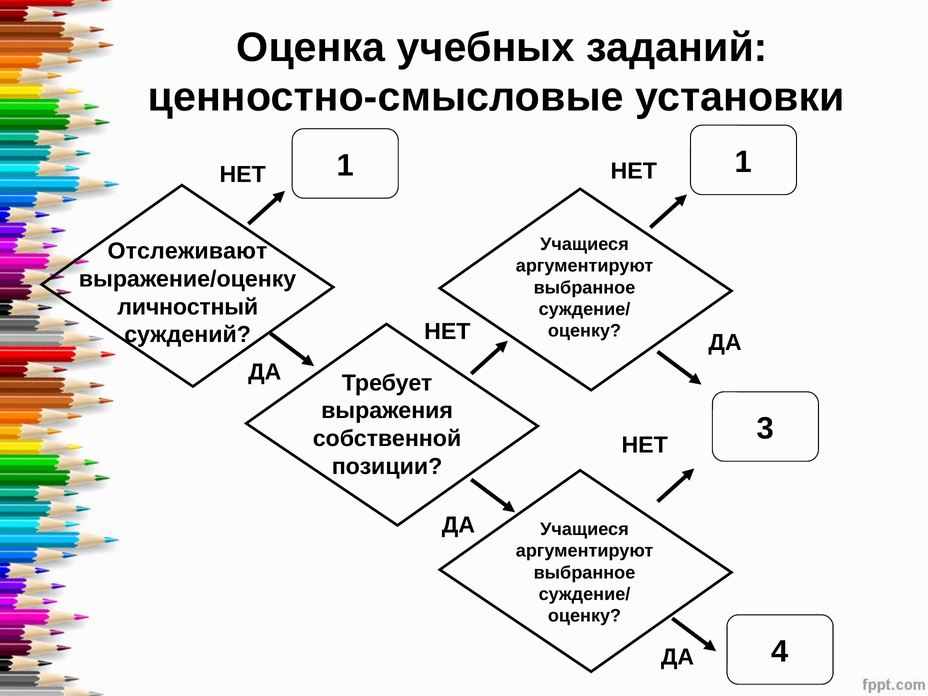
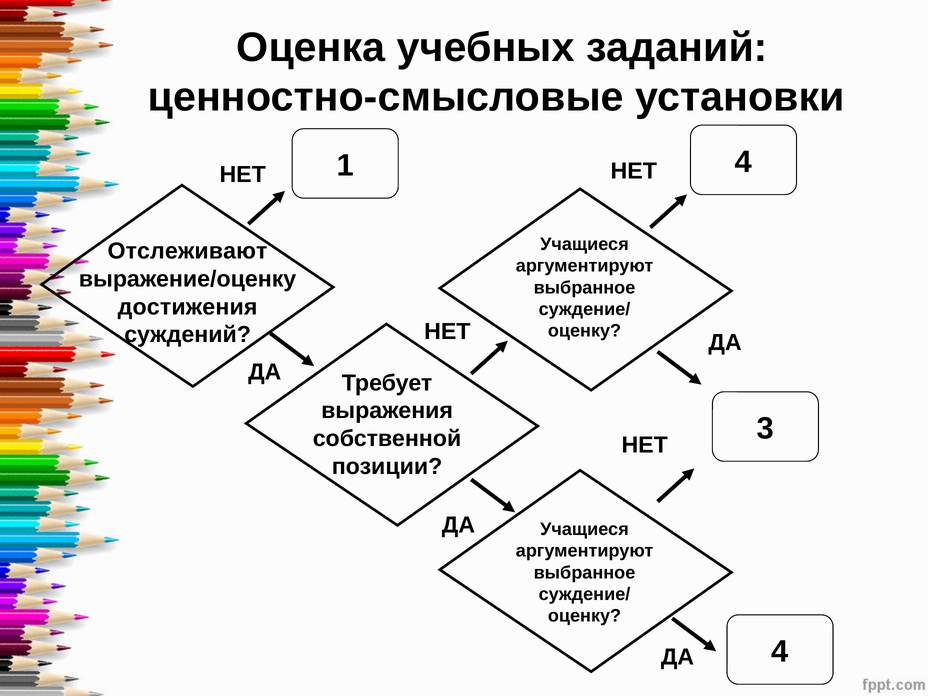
1 1: 1 -> 4
личностный: личностный -> достижения
